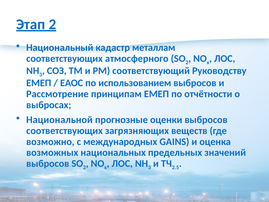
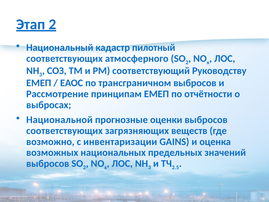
металлам: металлам -> пилотный
использованием: использованием -> трансграничном
международных: международных -> инвентаризации
